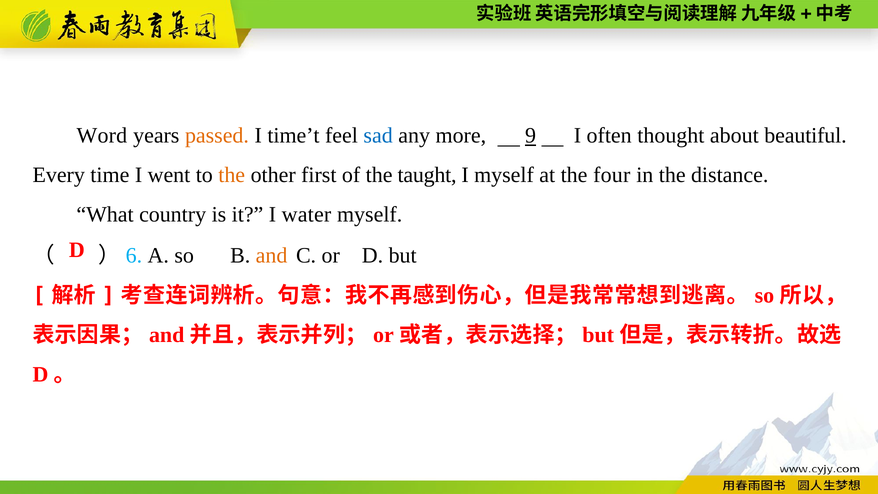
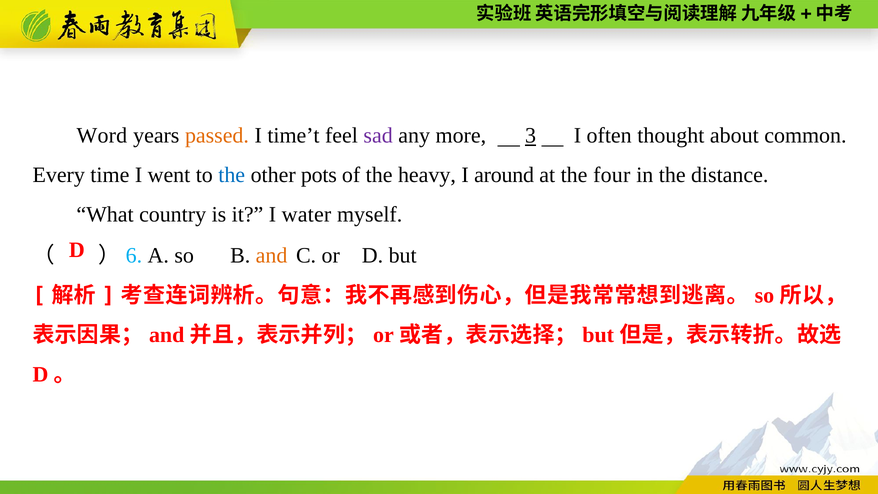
sad colour: blue -> purple
9: 9 -> 3
beautiful: beautiful -> common
the at (232, 175) colour: orange -> blue
first: first -> pots
taught: taught -> heavy
I myself: myself -> around
